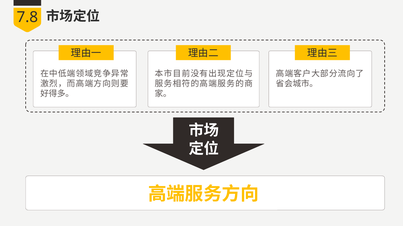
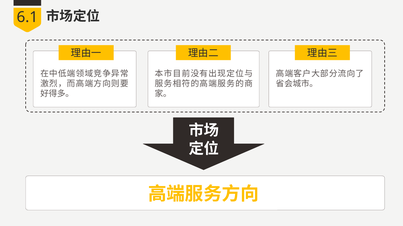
7.8: 7.8 -> 6.1
